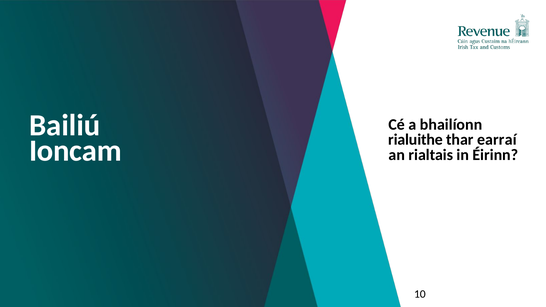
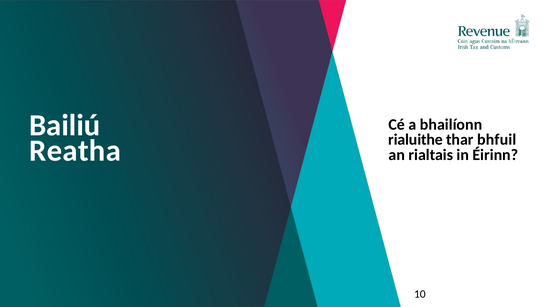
earraí: earraí -> bhfuil
Ioncam: Ioncam -> Reatha
